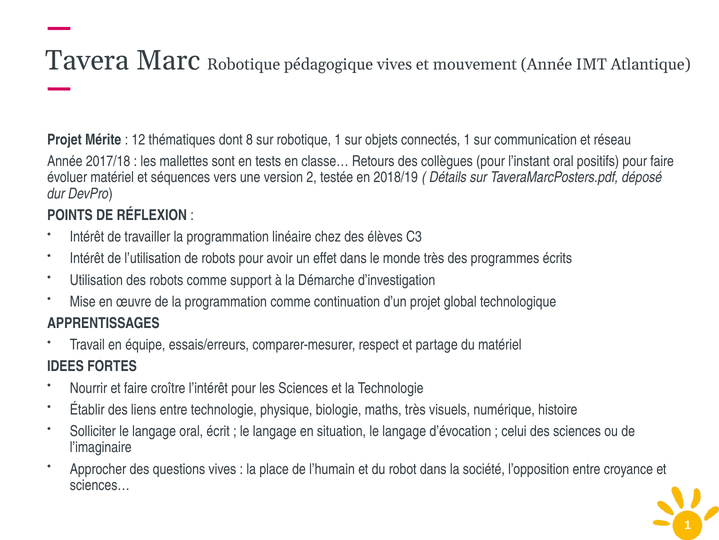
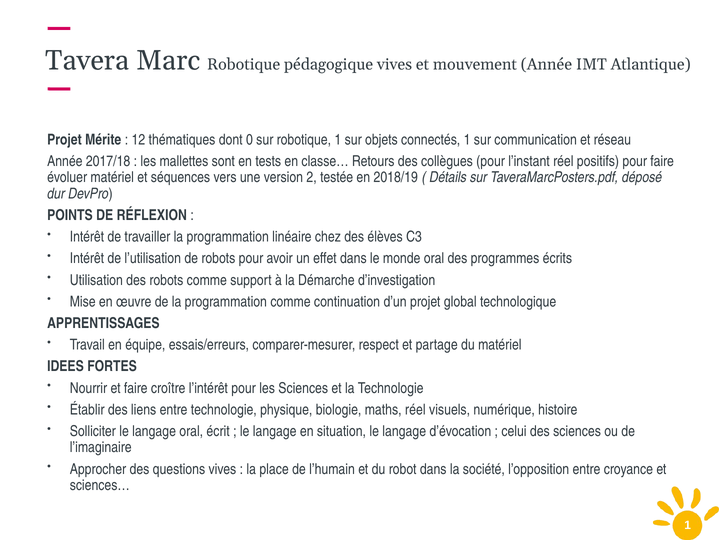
8: 8 -> 0
l’instant oral: oral -> réel
monde très: très -> oral
maths très: très -> réel
